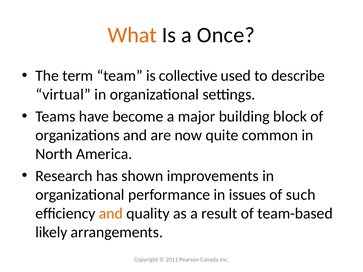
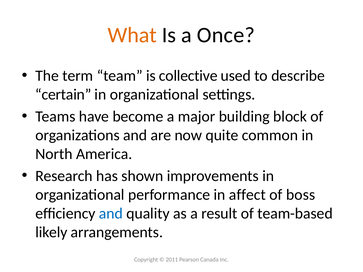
virtual: virtual -> certain
issues: issues -> affect
such: such -> boss
and at (111, 214) colour: orange -> blue
